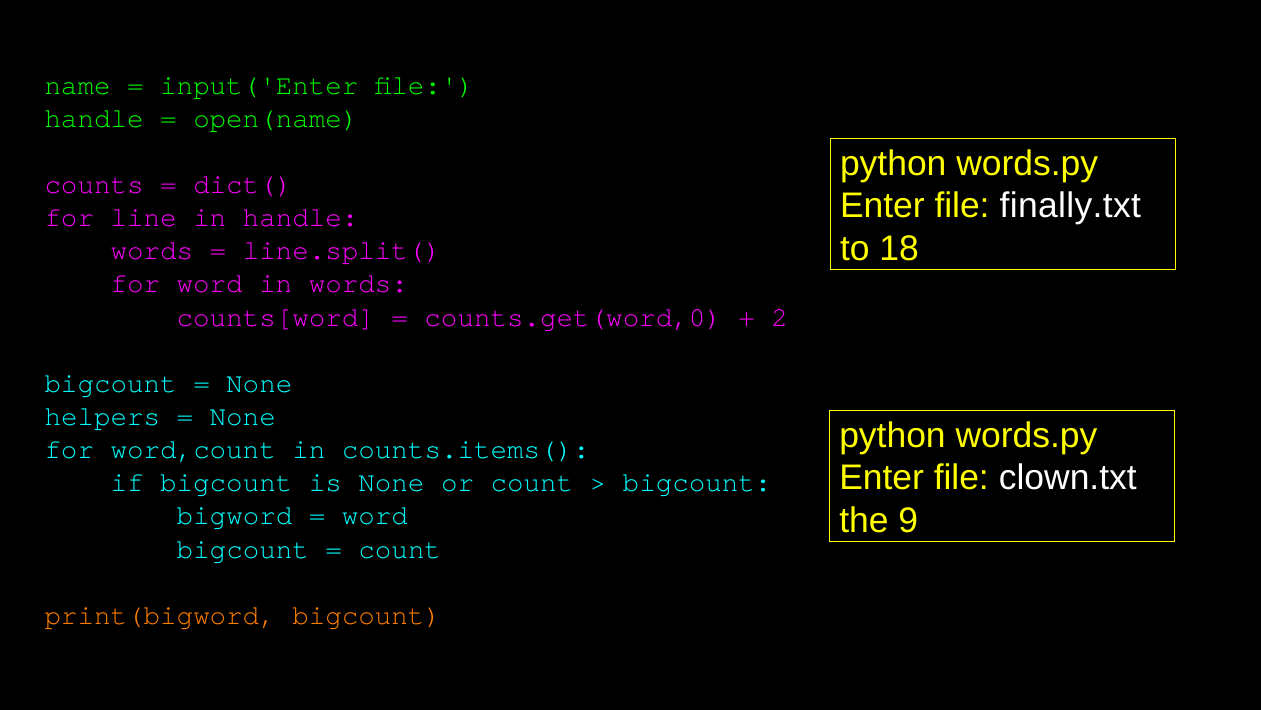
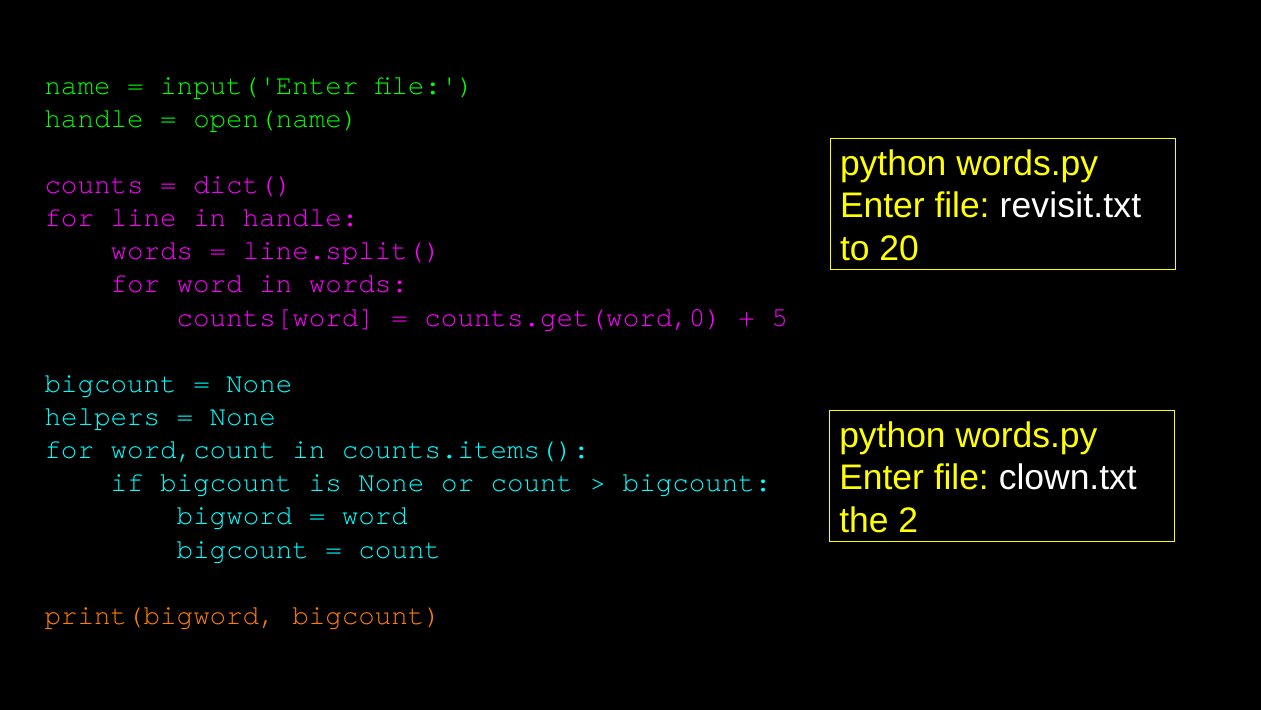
finally.txt: finally.txt -> revisit.txt
18: 18 -> 20
2: 2 -> 5
9: 9 -> 2
